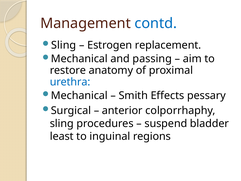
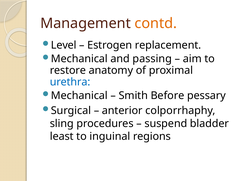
contd colour: blue -> orange
Sling at (64, 45): Sling -> Level
Effects: Effects -> Before
